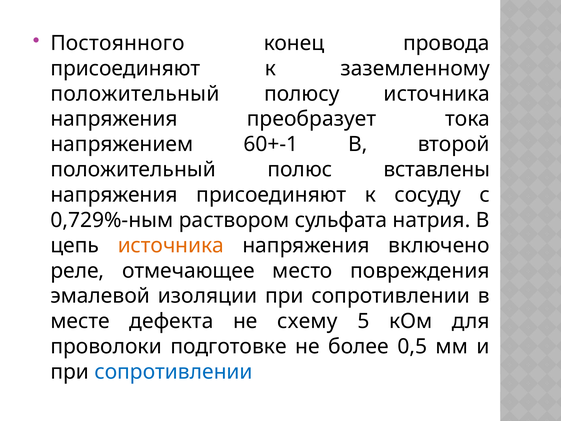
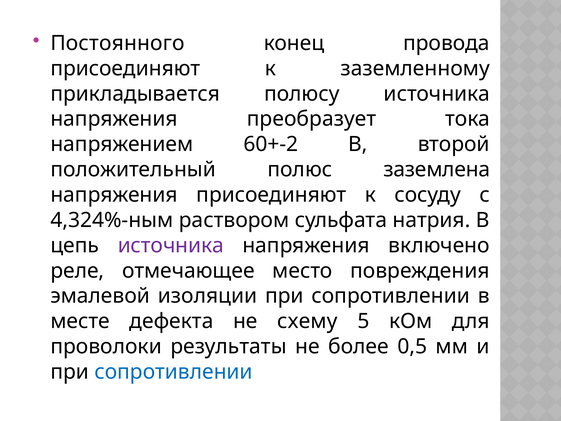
положительный at (135, 94): положительный -> прикладывается
60+-1: 60+-1 -> 60+-2
вставлены: вставлены -> заземлена
0,729%-ным: 0,729%-ным -> 4,324%-ным
источника at (171, 245) colour: orange -> purple
подготовке: подготовке -> результаты
